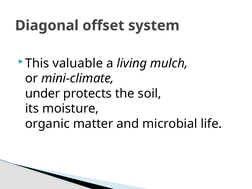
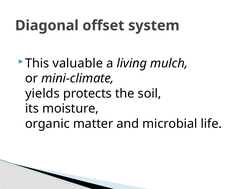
under: under -> yields
